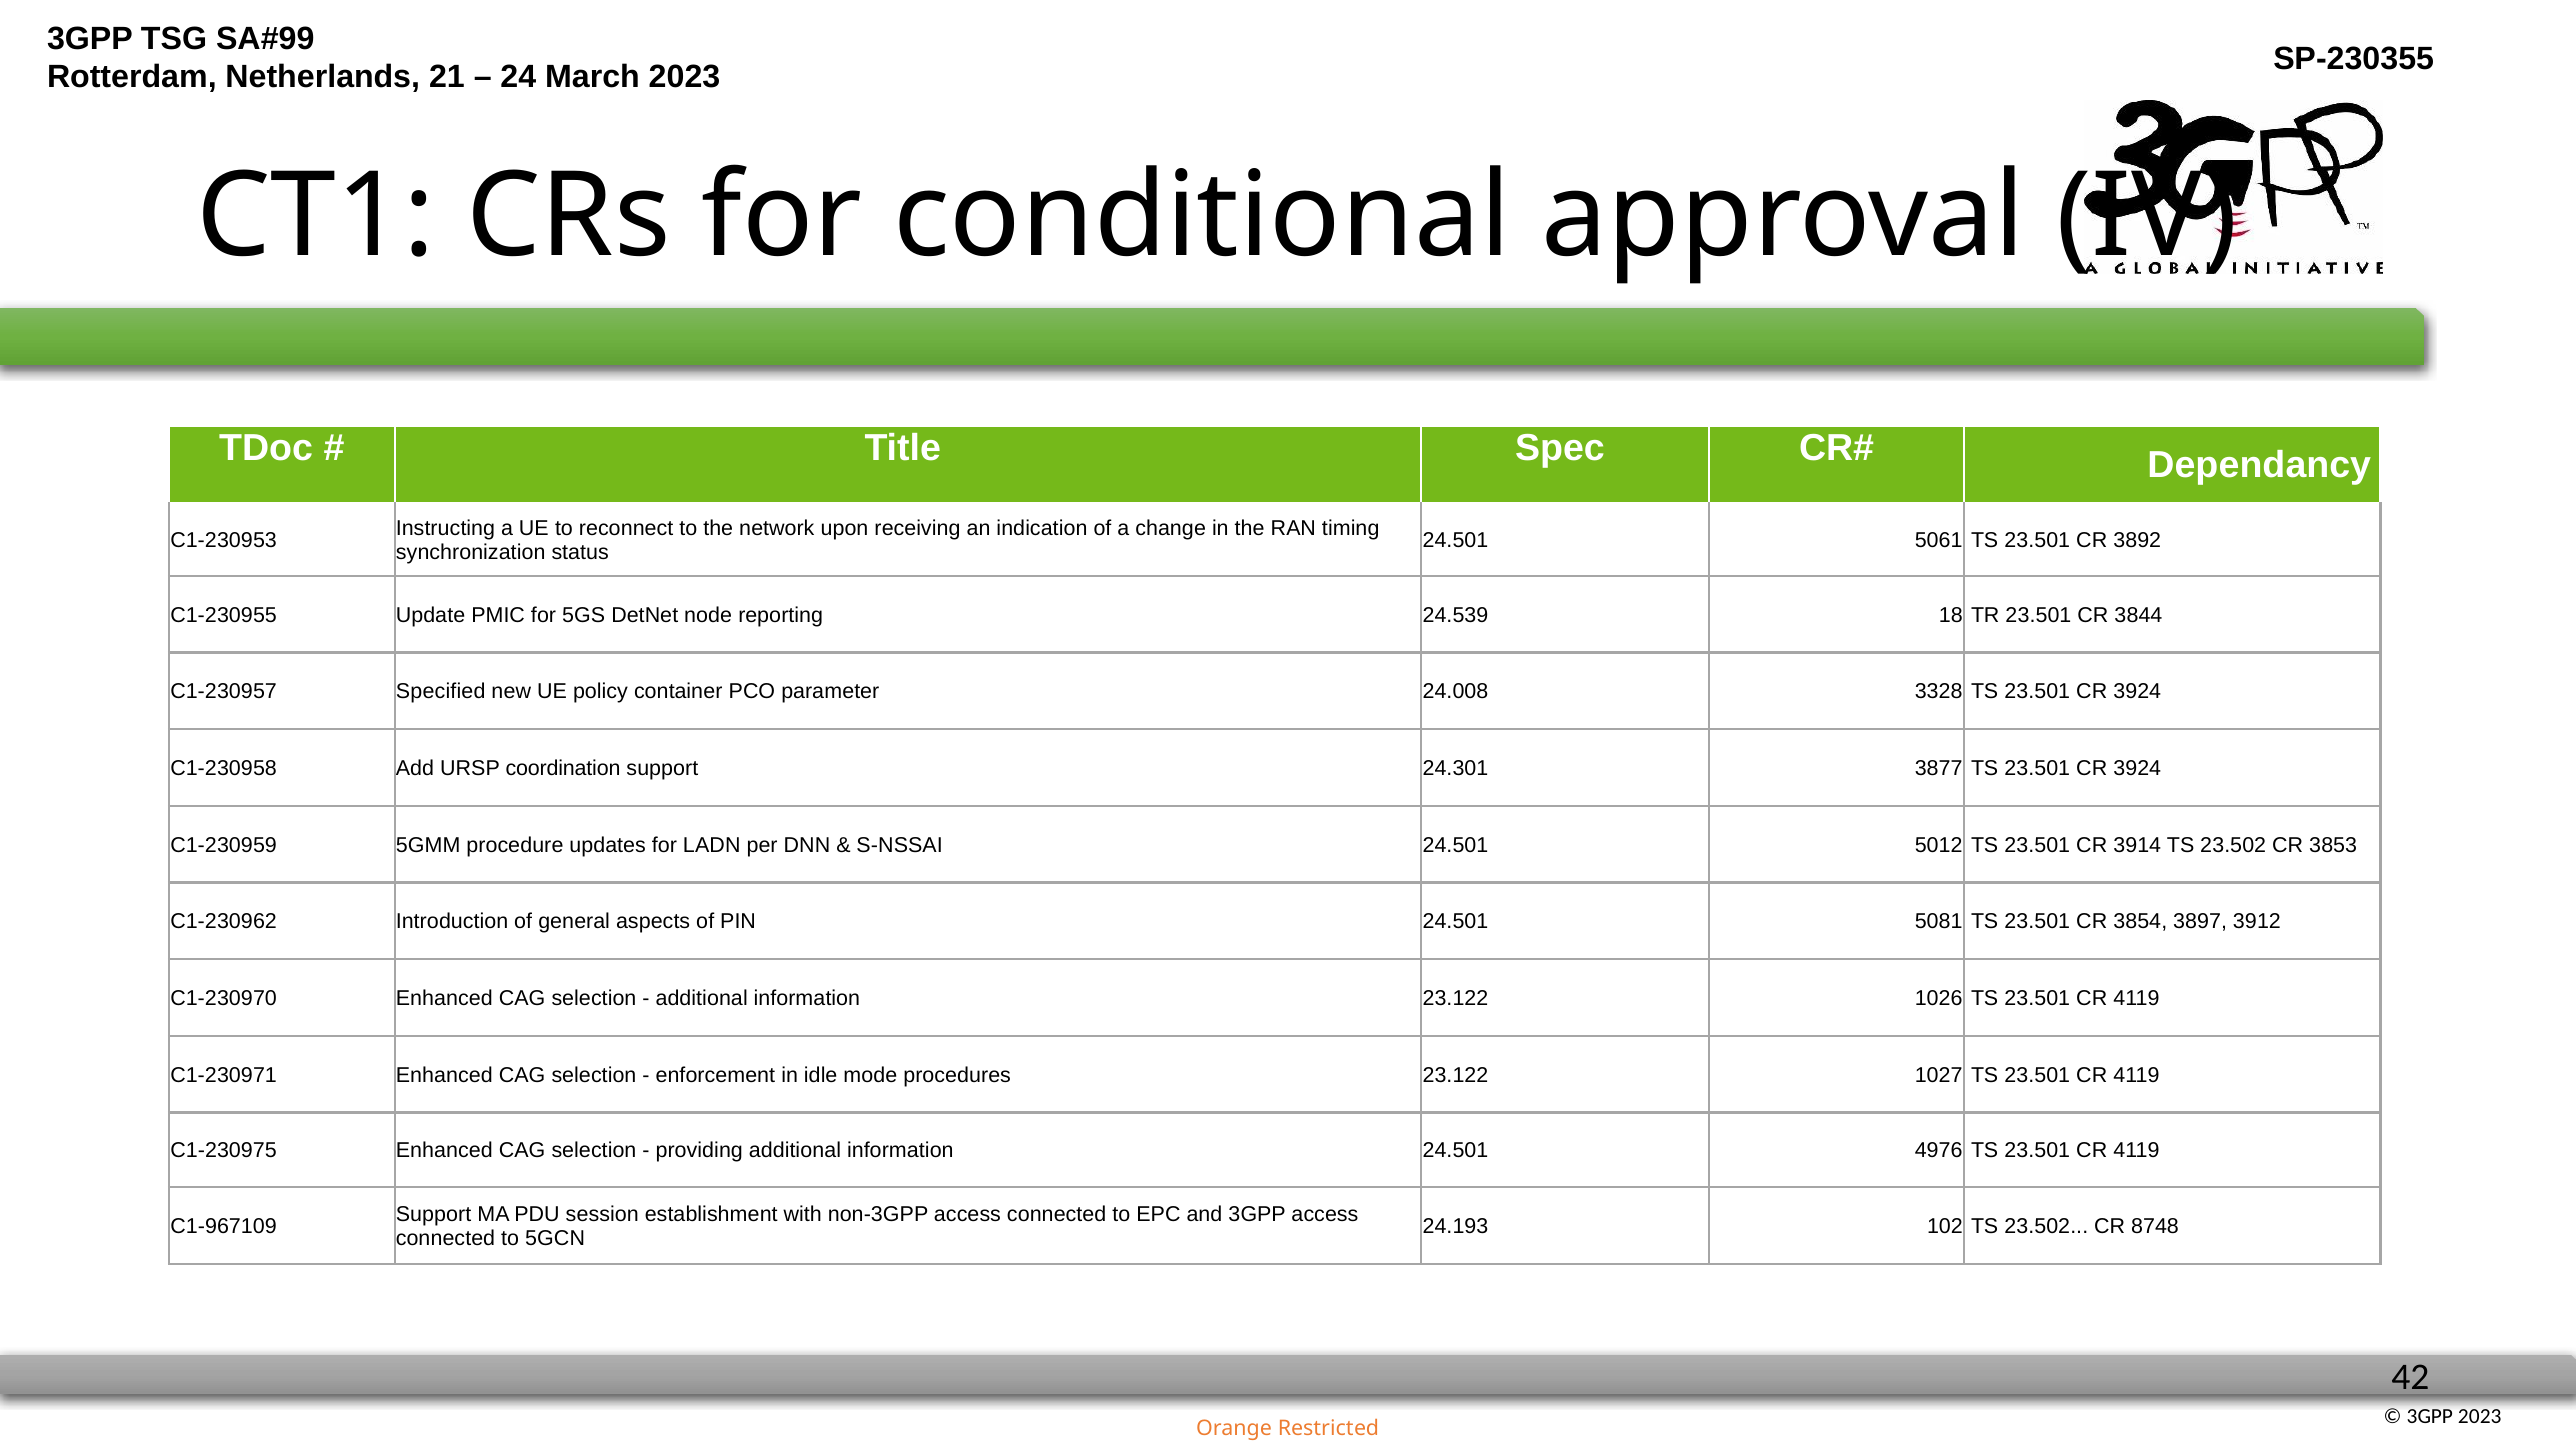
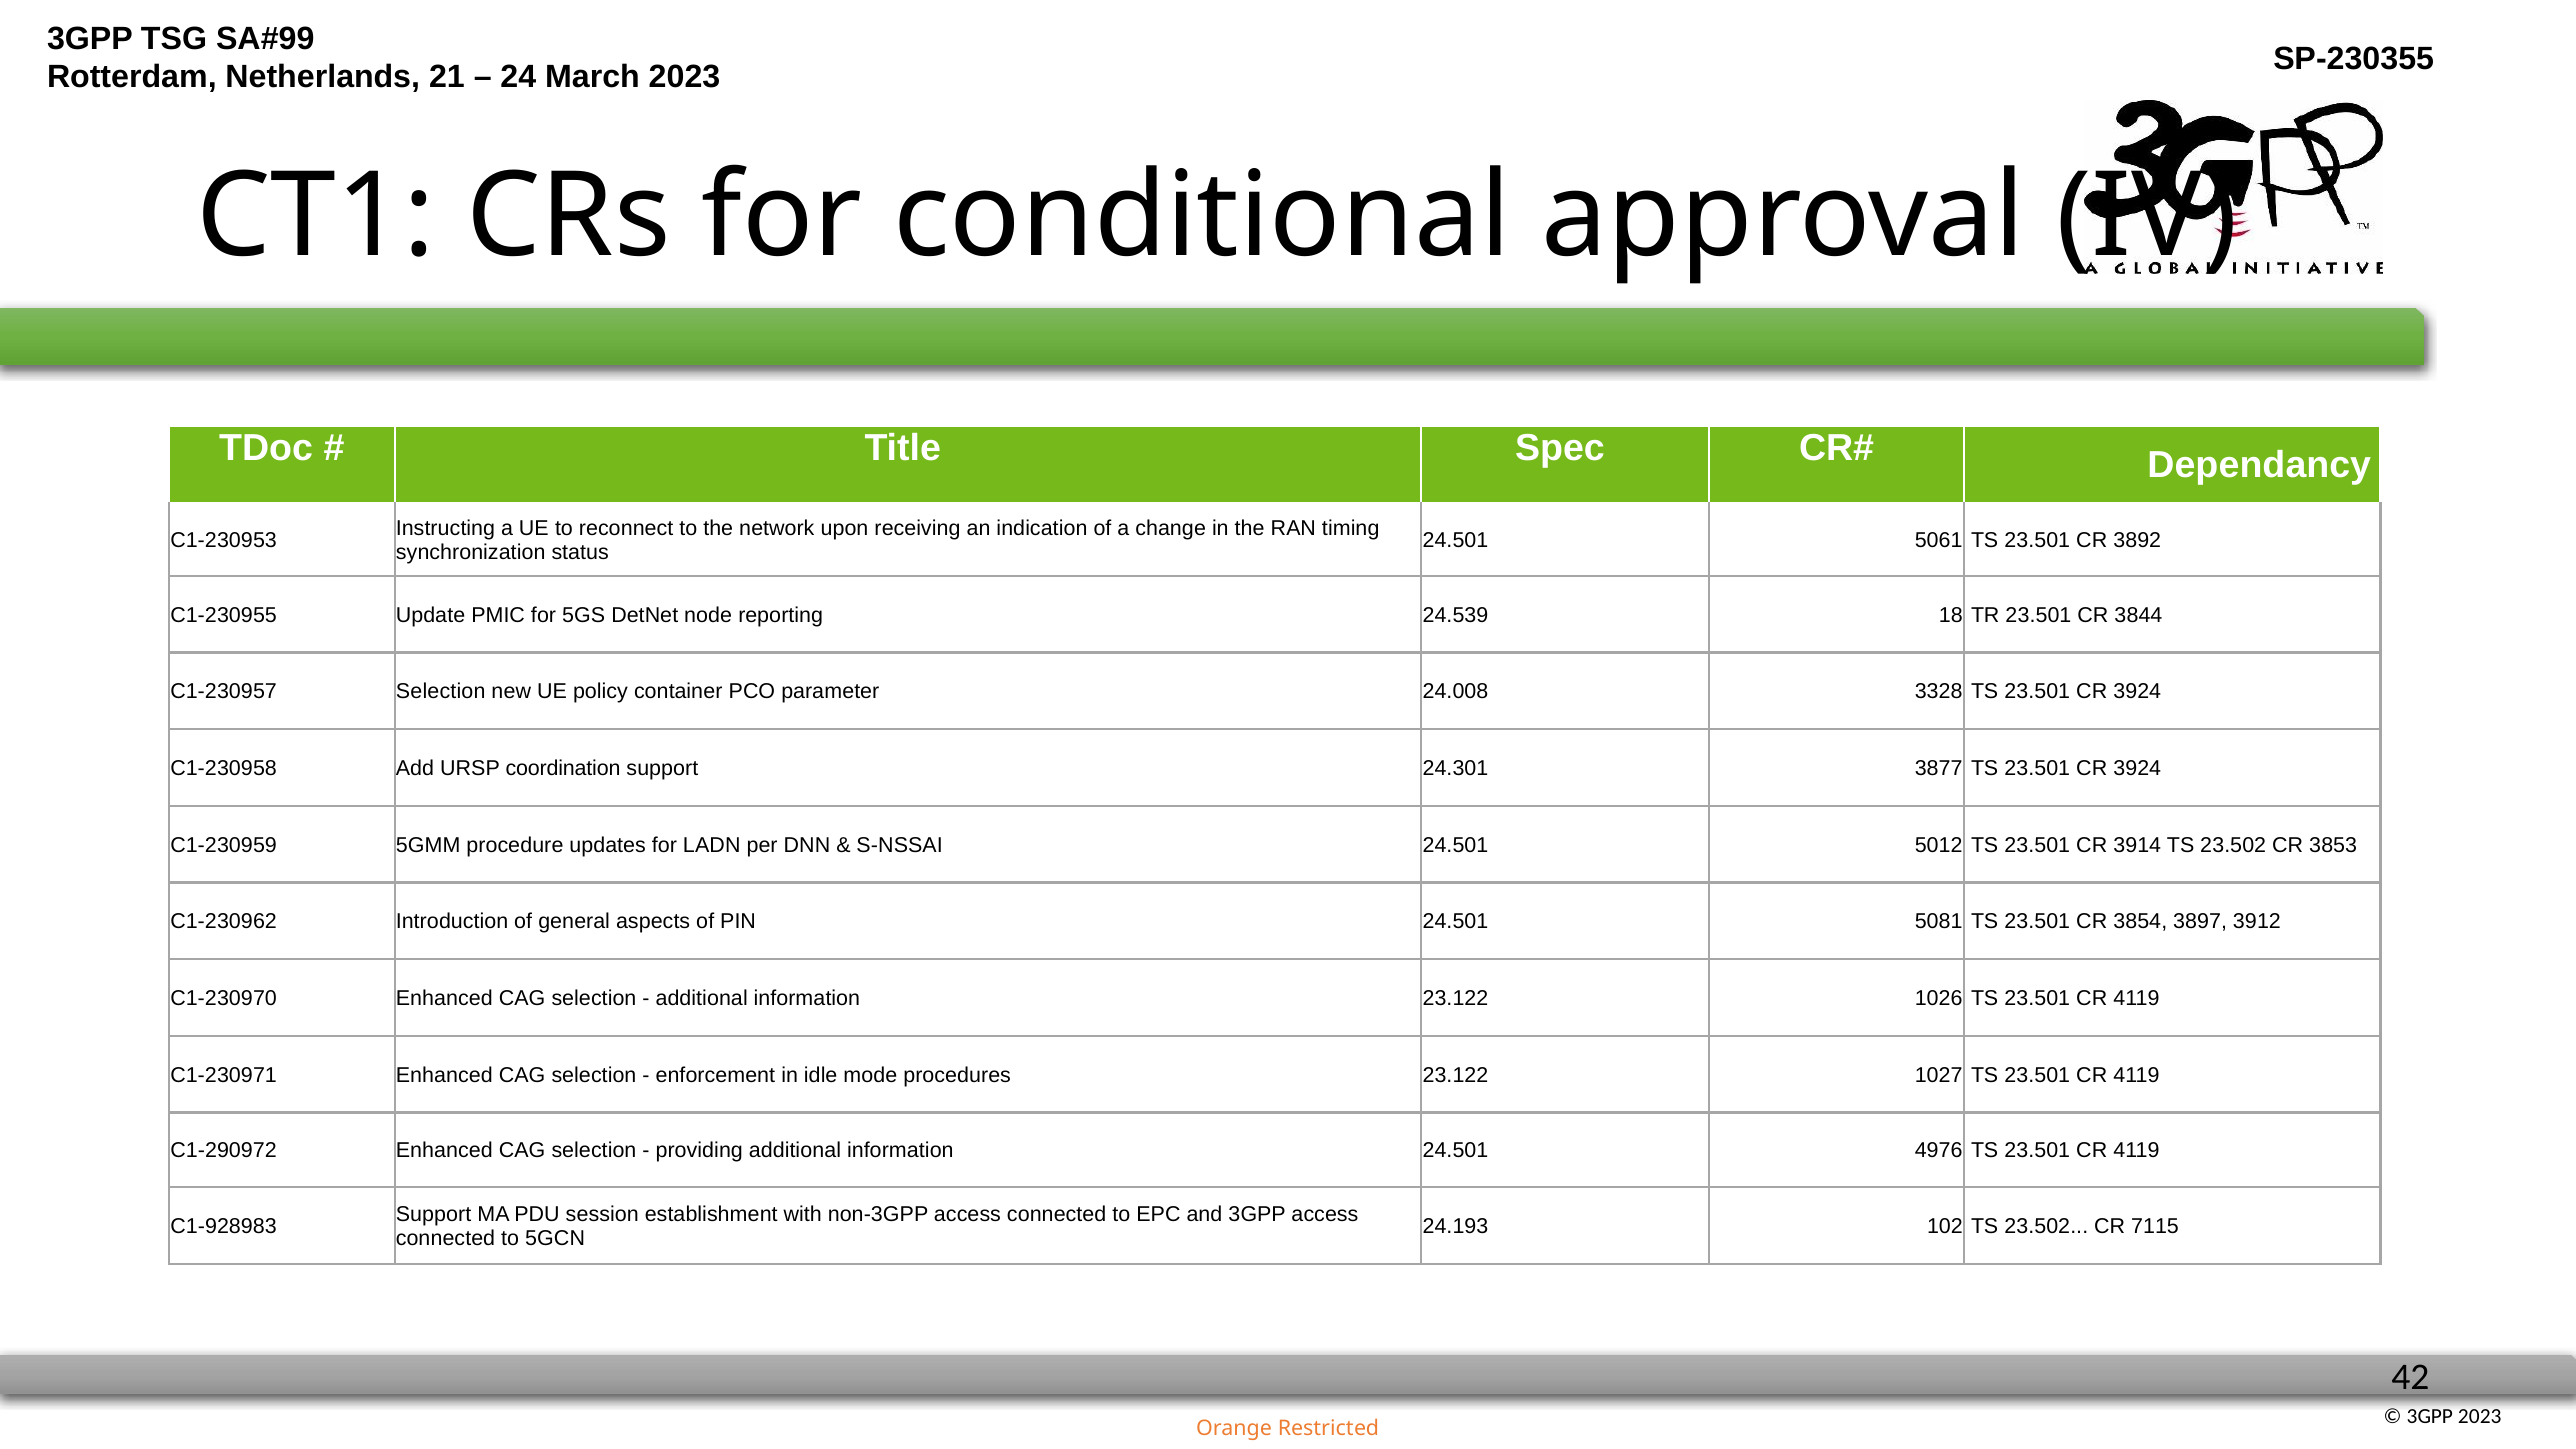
C1-230957 Specified: Specified -> Selection
C1-230975: C1-230975 -> C1-290972
C1-967109: C1-967109 -> C1-928983
8748: 8748 -> 7115
